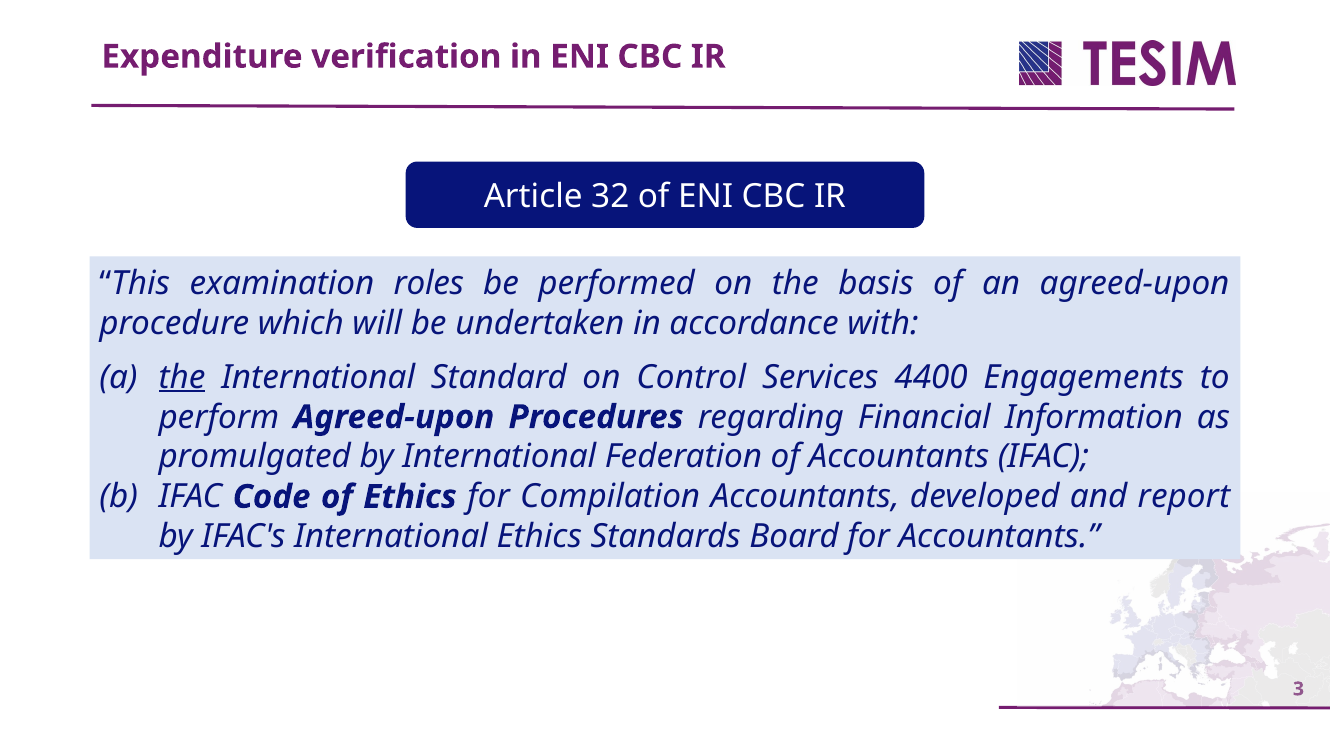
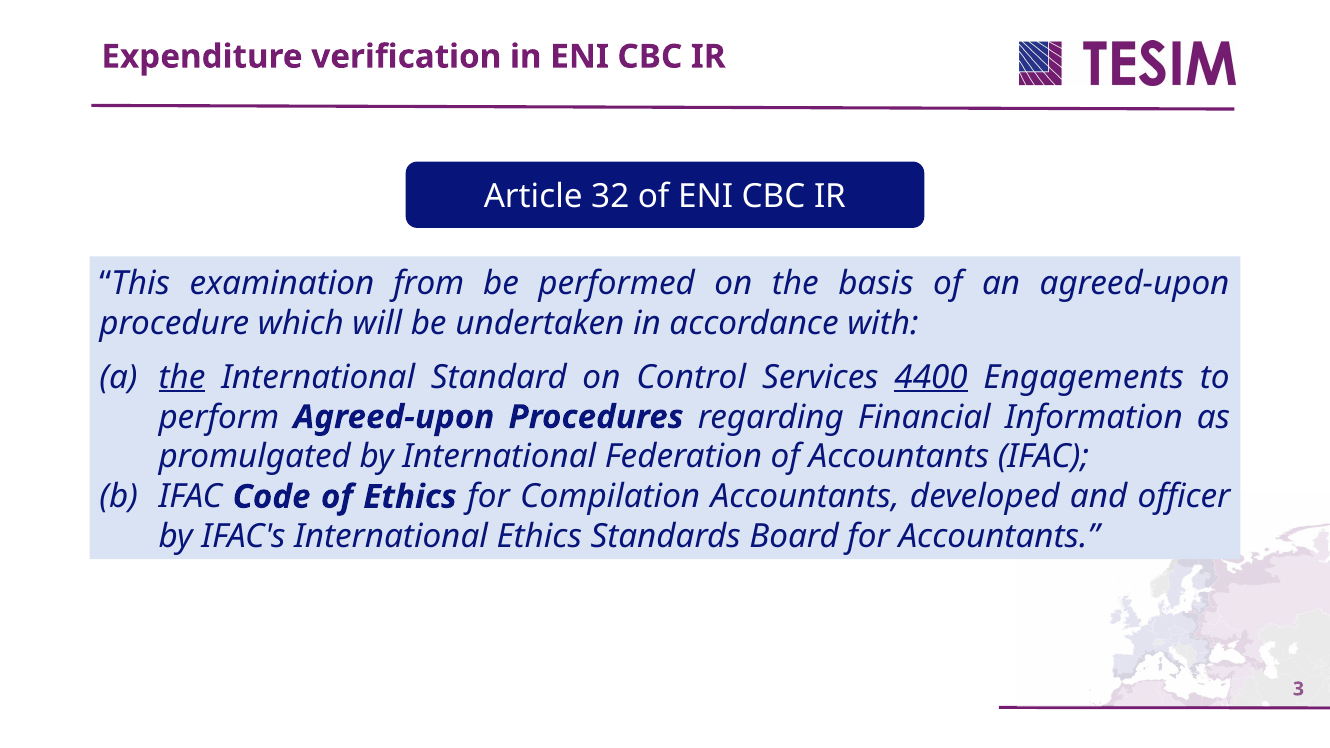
roles: roles -> from
4400 underline: none -> present
report: report -> officer
